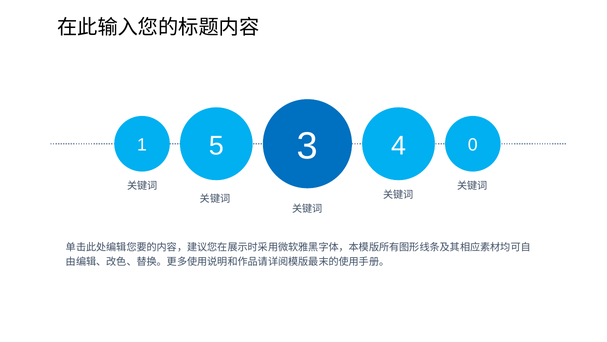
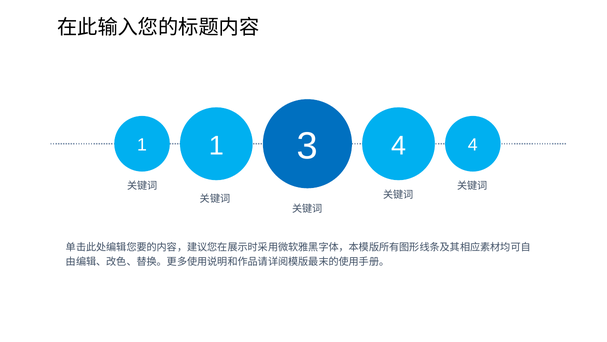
1 5: 5 -> 1
4 0: 0 -> 4
